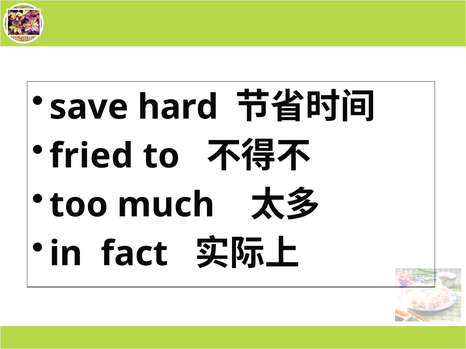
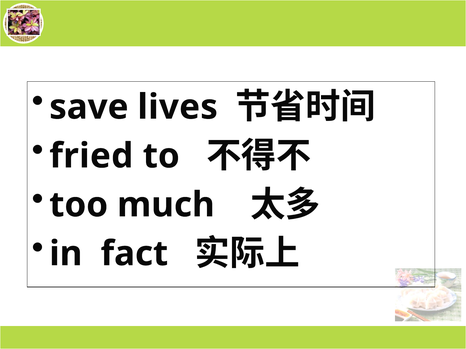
hard: hard -> lives
